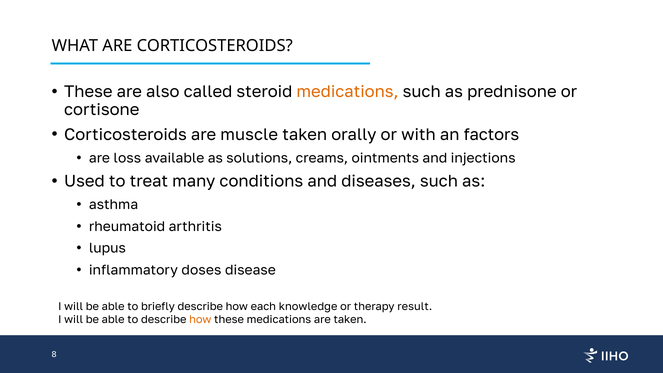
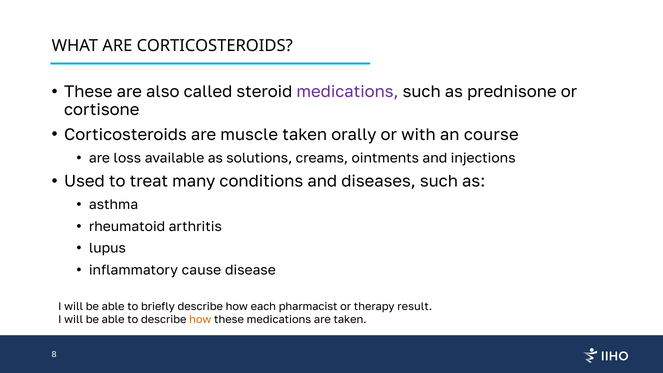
medications at (348, 92) colour: orange -> purple
factors: factors -> course
doses: doses -> cause
knowledge: knowledge -> pharmacist
